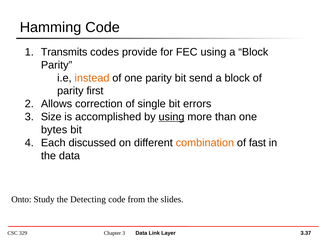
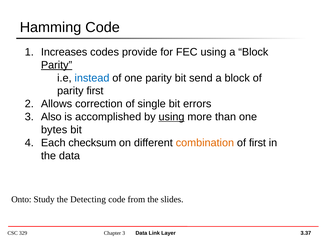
Transmits: Transmits -> Increases
Parity at (57, 65) underline: none -> present
instead colour: orange -> blue
Size: Size -> Also
discussed: discussed -> checksum
of fast: fast -> first
